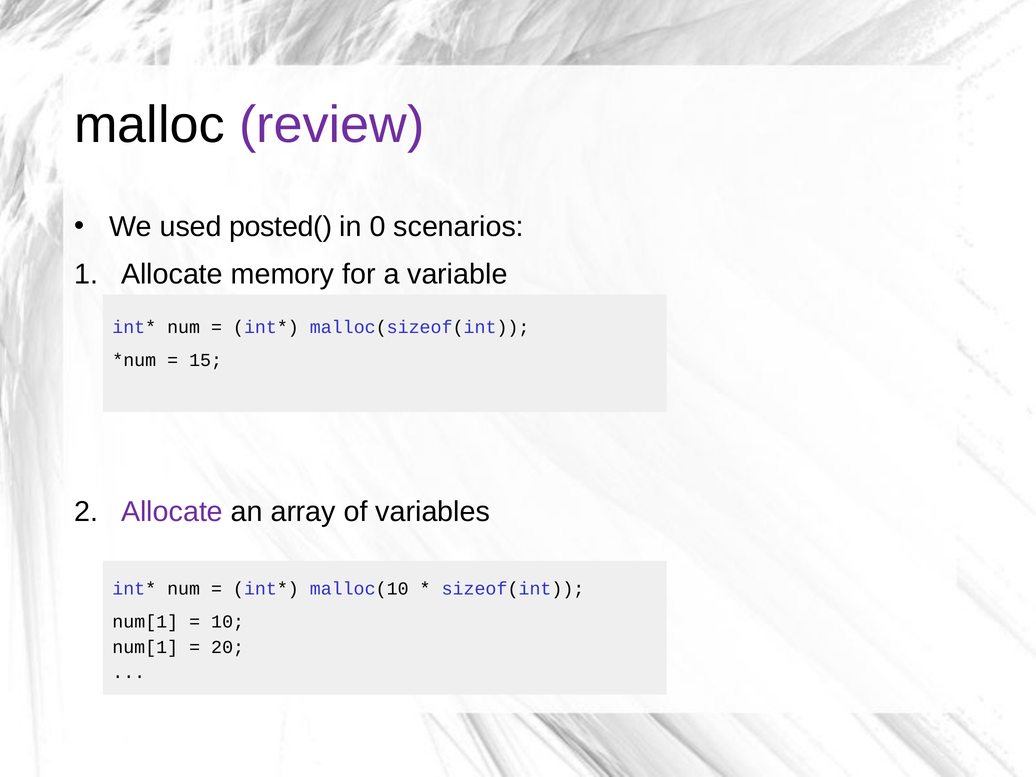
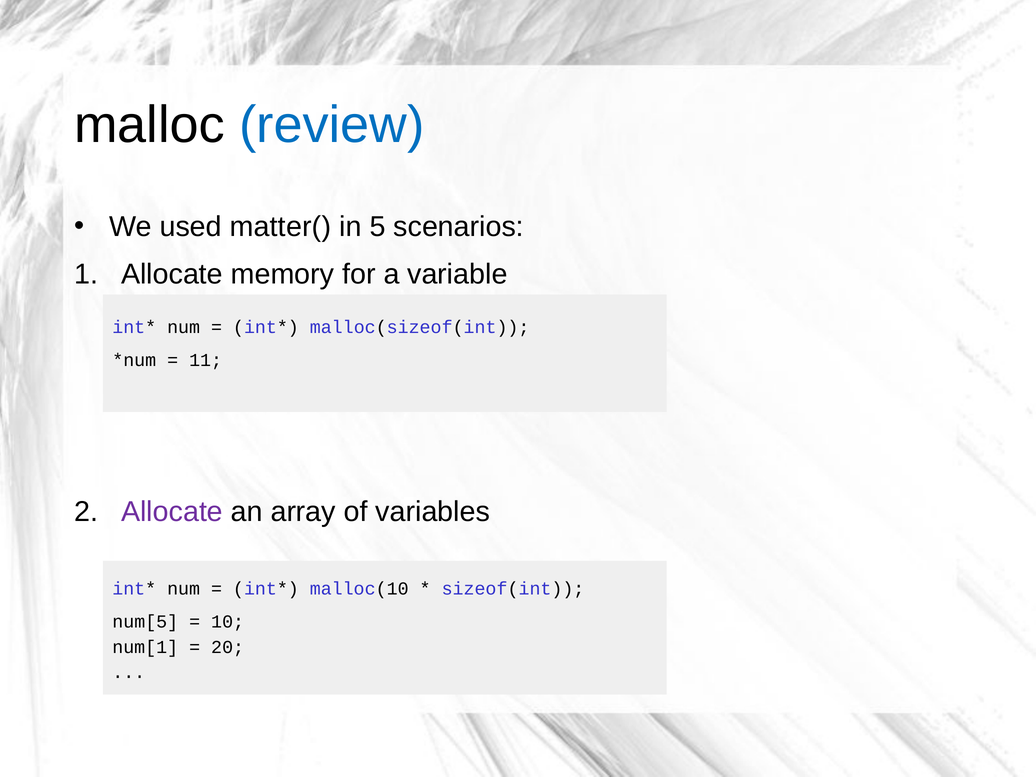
review colour: purple -> blue
posted(: posted( -> matter(
0: 0 -> 5
15: 15 -> 11
num[1 at (145, 622): num[1 -> num[5
